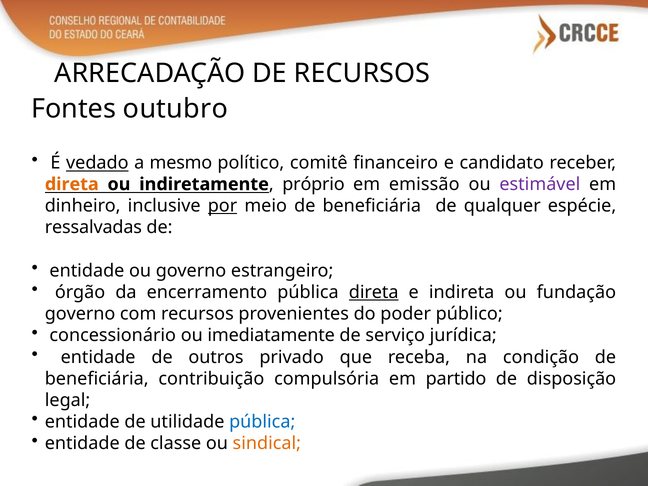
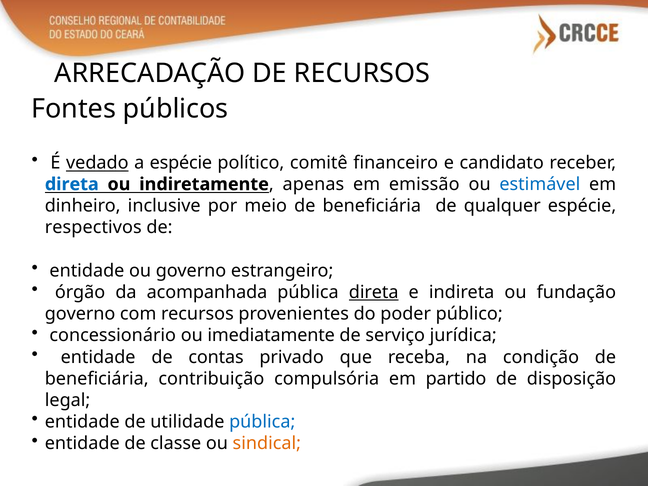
outubro: outubro -> públicos
a mesmo: mesmo -> espécie
direta at (72, 184) colour: orange -> blue
próprio: próprio -> apenas
estimável colour: purple -> blue
por underline: present -> none
ressalvadas: ressalvadas -> respectivos
encerramento: encerramento -> acompanhada
outros: outros -> contas
